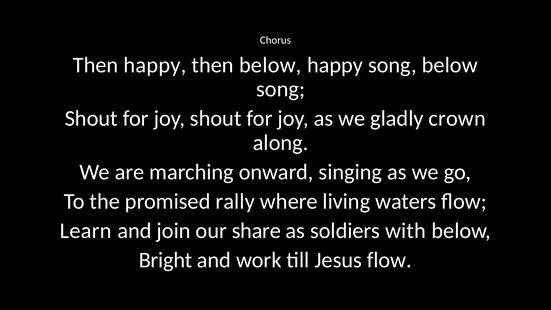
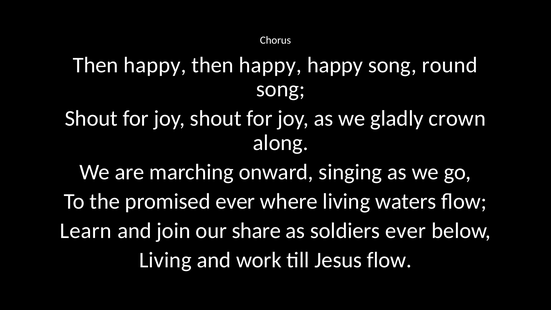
below at (270, 65): below -> happy
song below: below -> round
promised rally: rally -> ever
soldiers with: with -> ever
Bright at (166, 260): Bright -> Living
